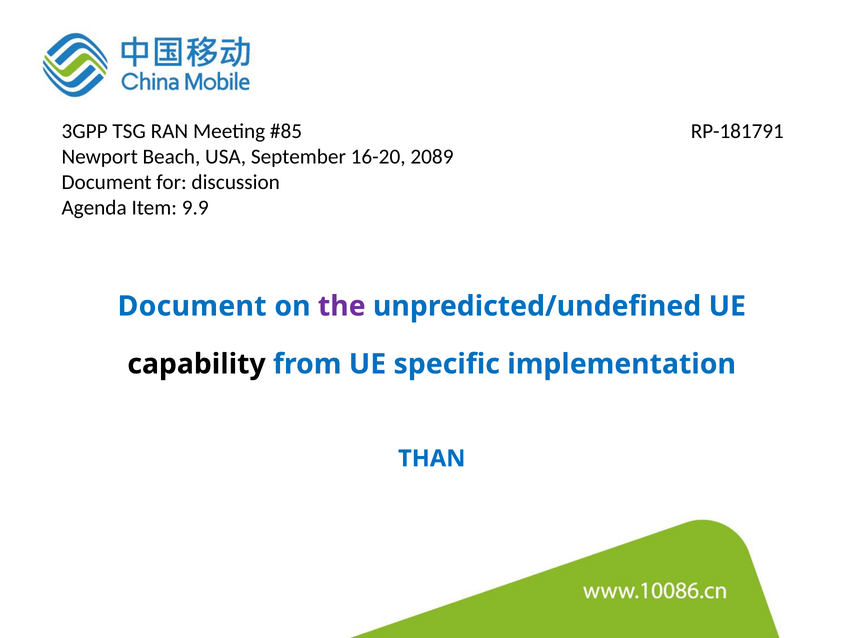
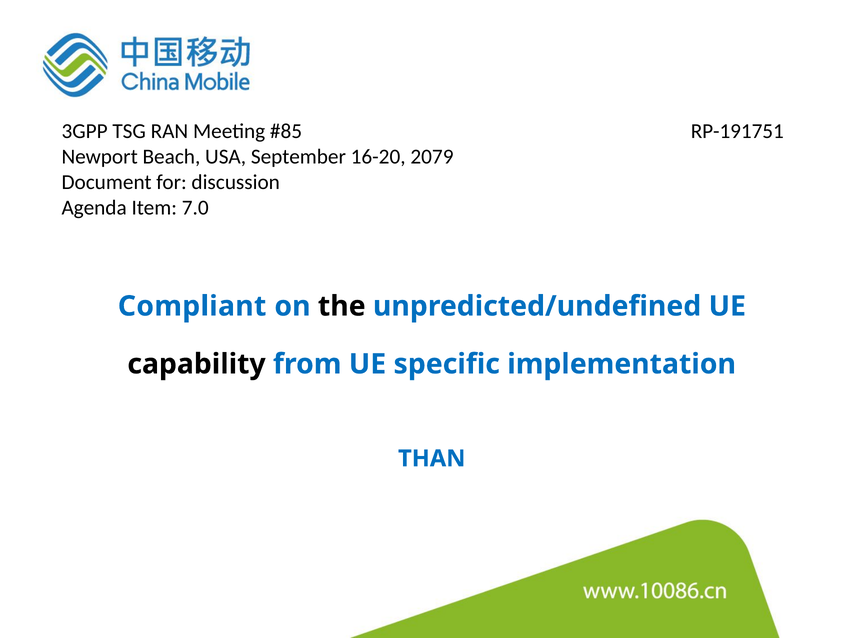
RP-181791: RP-181791 -> RP-191751
2089: 2089 -> 2079
9.9: 9.9 -> 7.0
Document at (192, 306): Document -> Compliant
the colour: purple -> black
